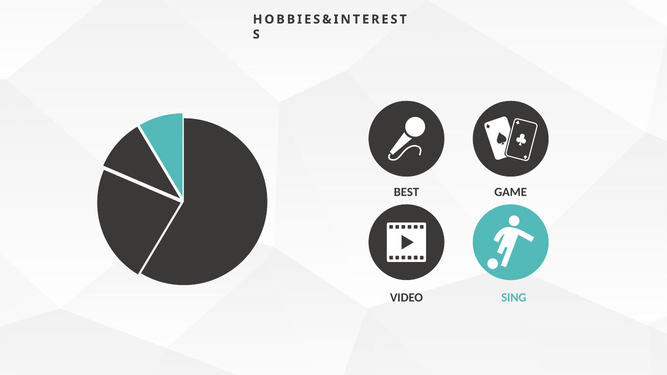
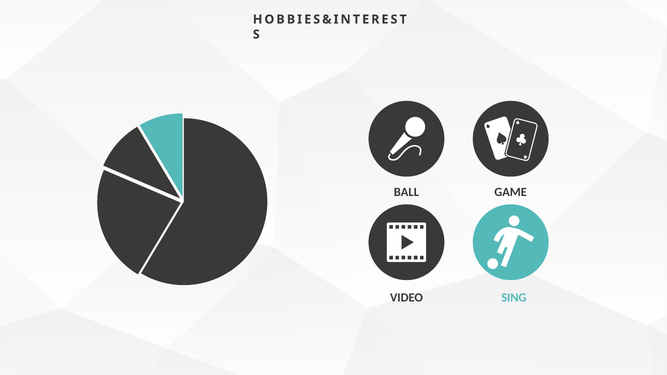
BEST: BEST -> BALL
